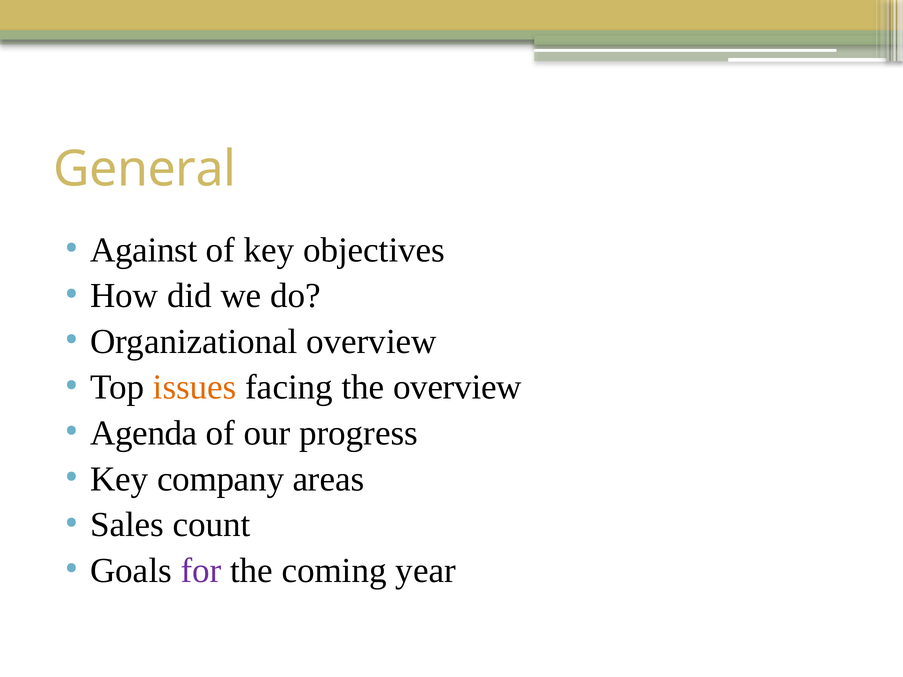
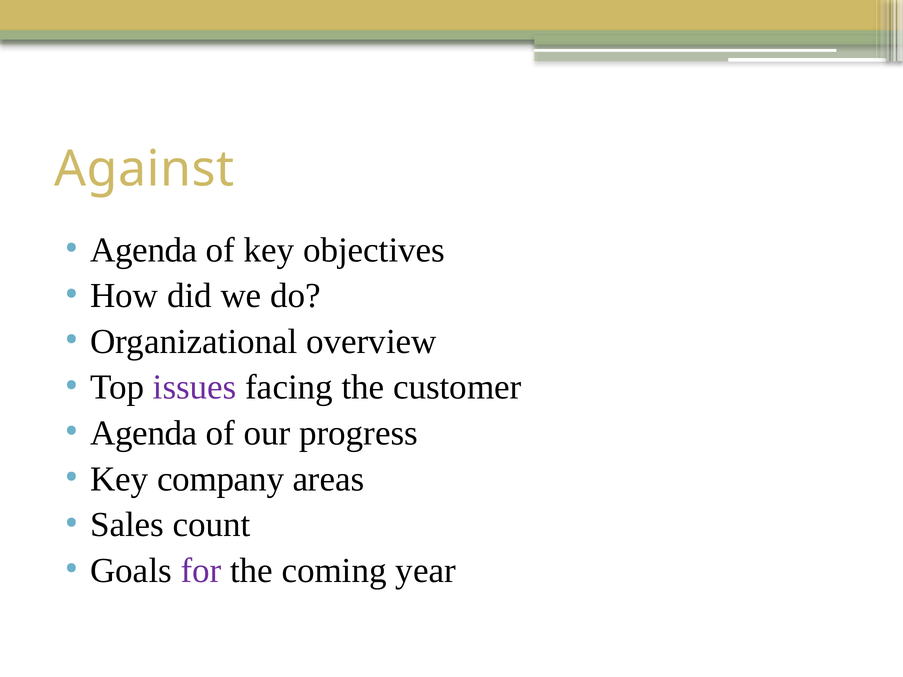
General: General -> Against
Against at (144, 250): Against -> Agenda
issues colour: orange -> purple
the overview: overview -> customer
